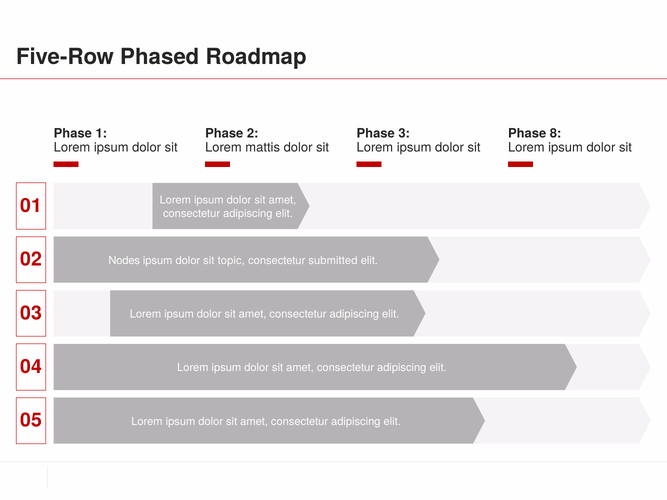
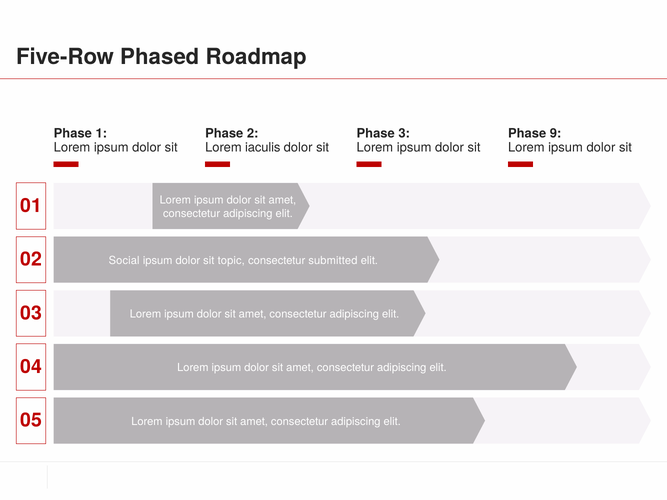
8: 8 -> 9
mattis: mattis -> iaculis
Nodes: Nodes -> Social
